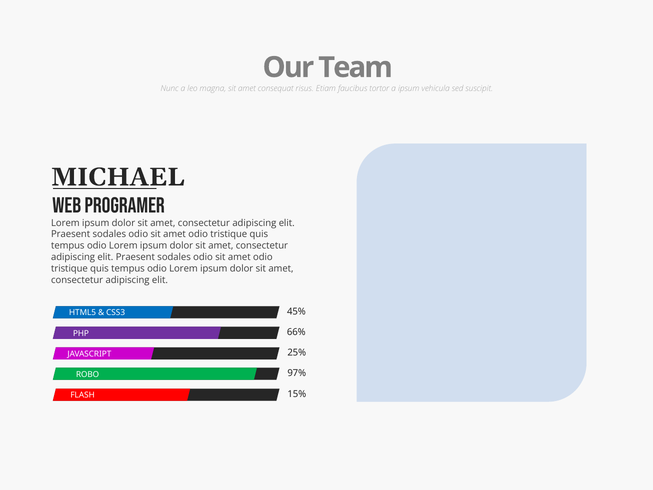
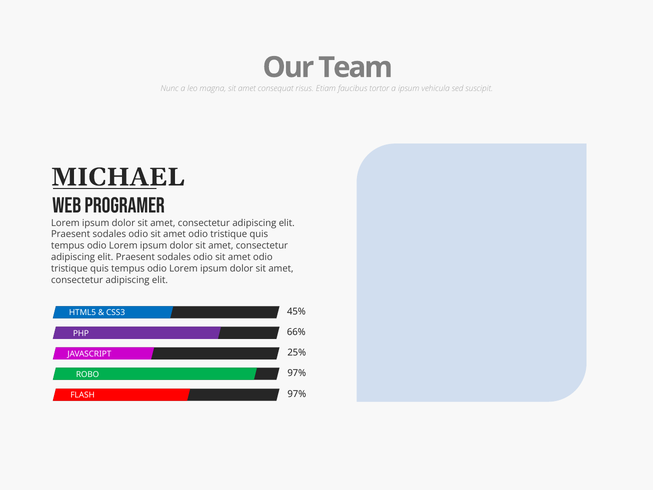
FLASH 15%: 15% -> 97%
